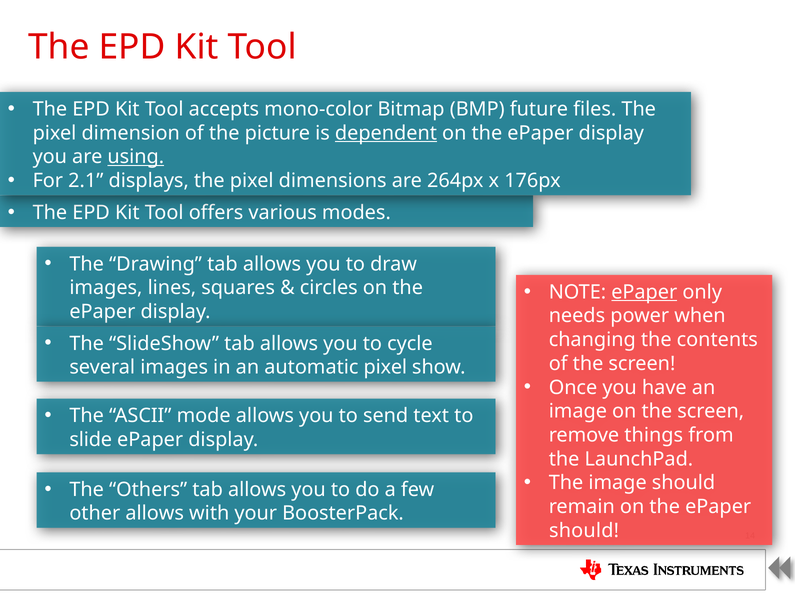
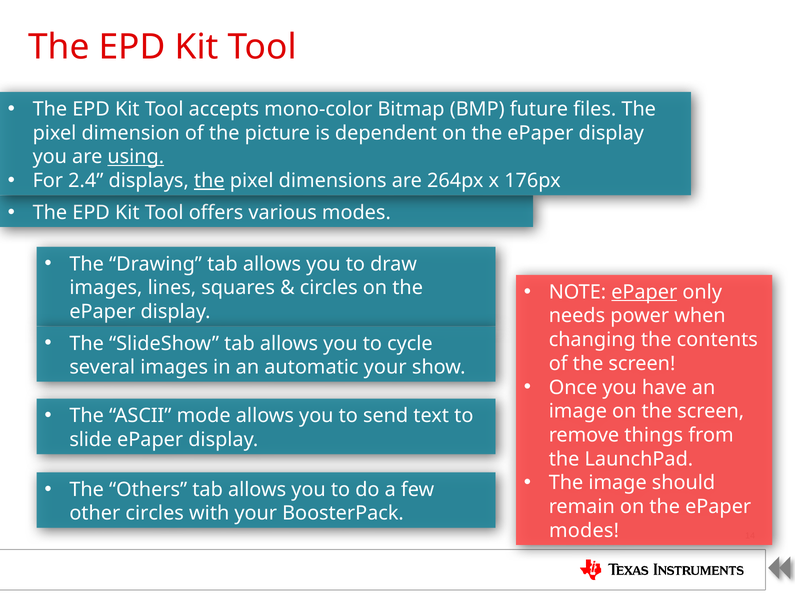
dependent underline: present -> none
2.1: 2.1 -> 2.4
the at (209, 181) underline: none -> present
automatic pixel: pixel -> your
other allows: allows -> circles
should at (584, 531): should -> modes
